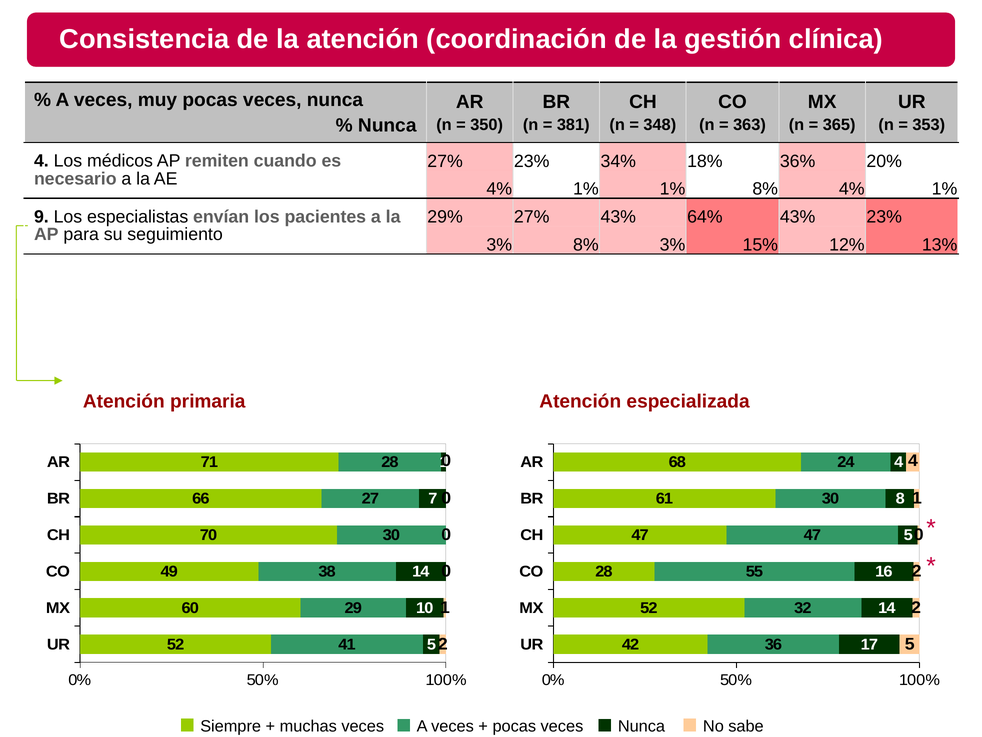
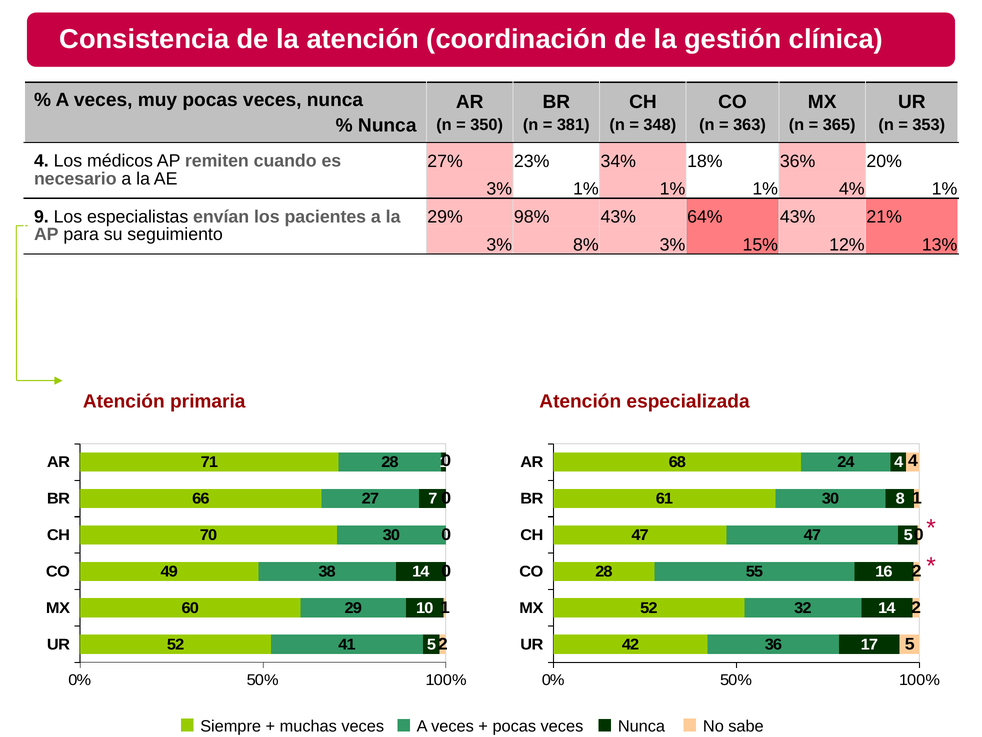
4% at (499, 189): 4% -> 3%
1% 1% 8%: 8% -> 1%
29% 27%: 27% -> 98%
43% 23%: 23% -> 21%
